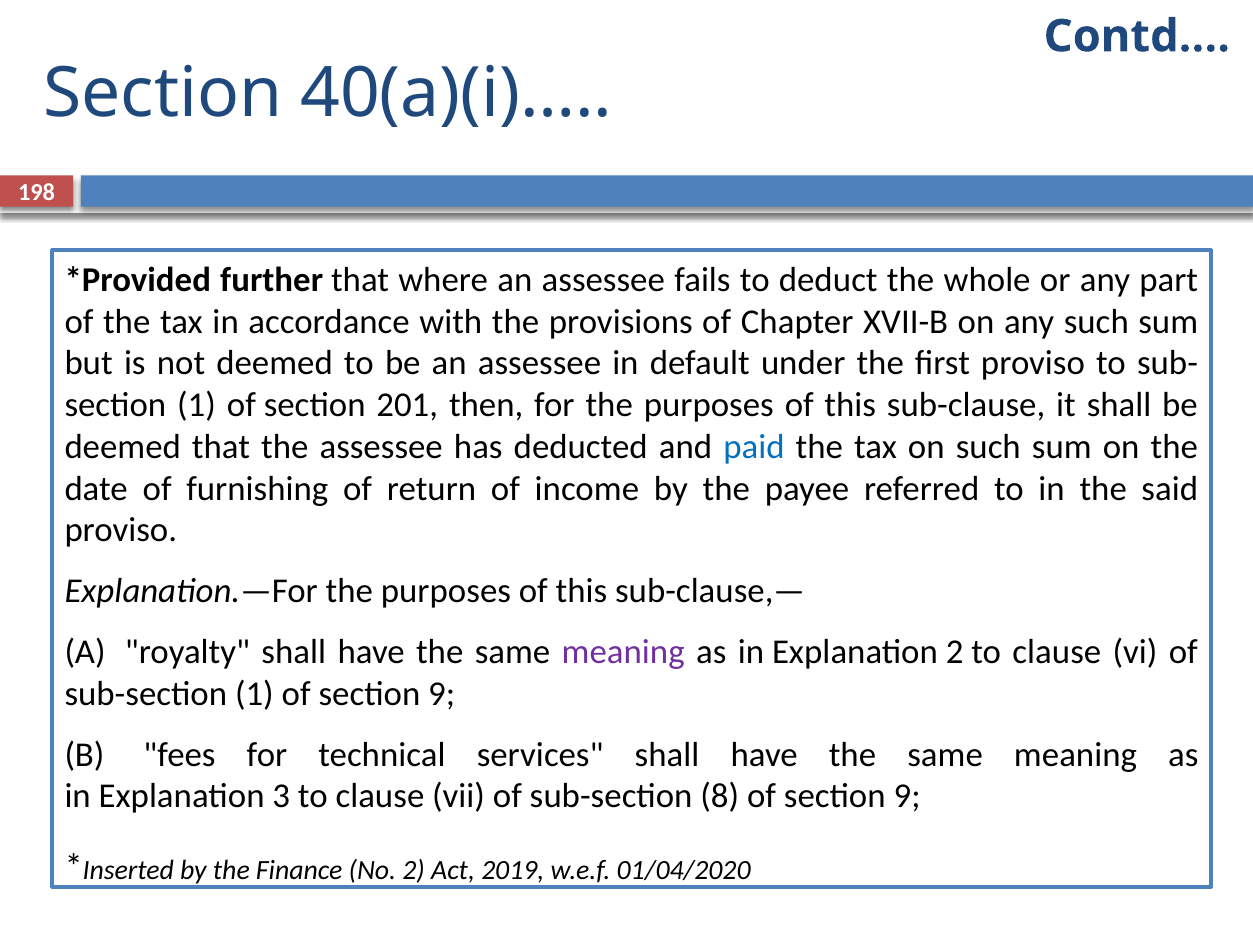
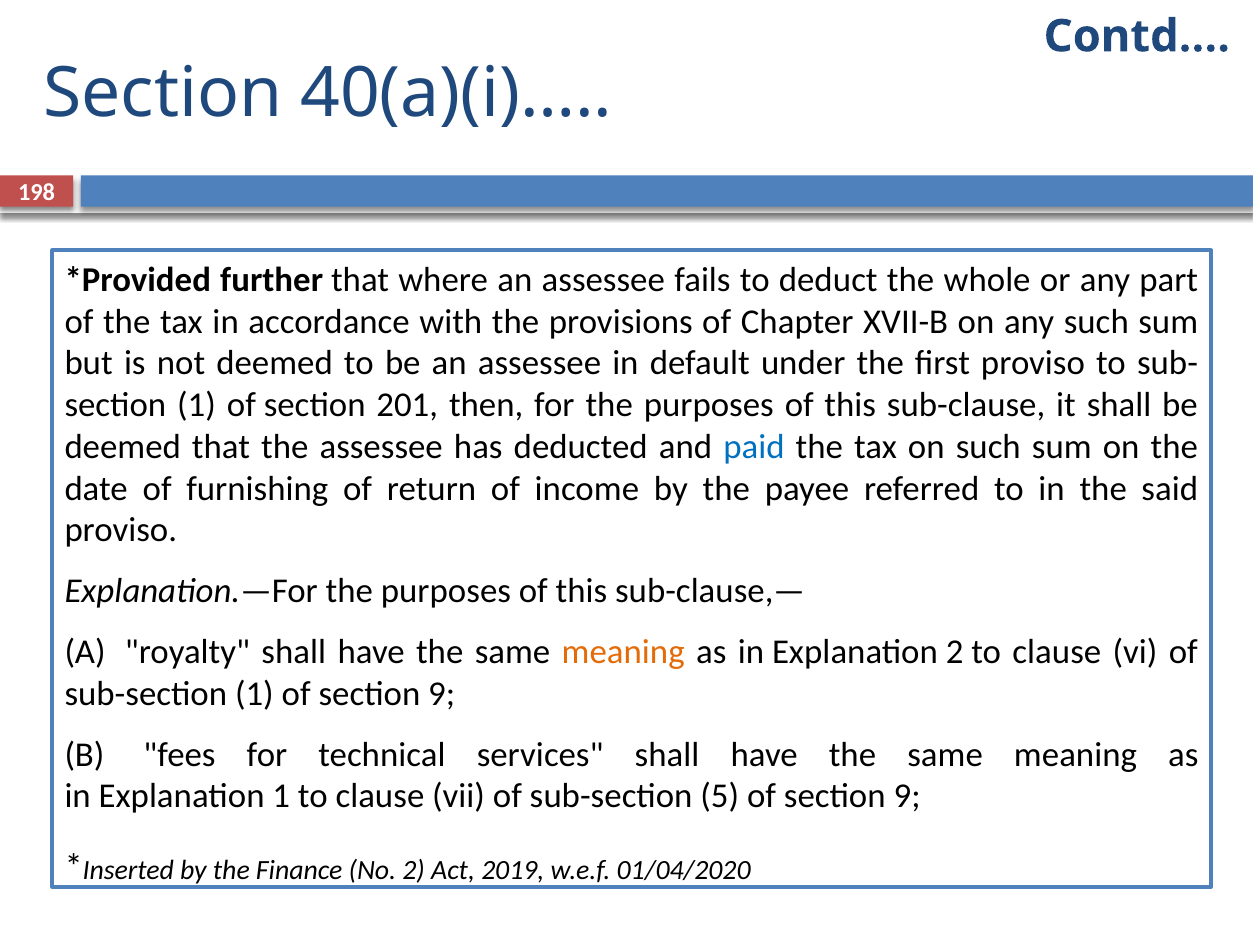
meaning at (623, 653) colour: purple -> orange
Explanation 3: 3 -> 1
8: 8 -> 5
